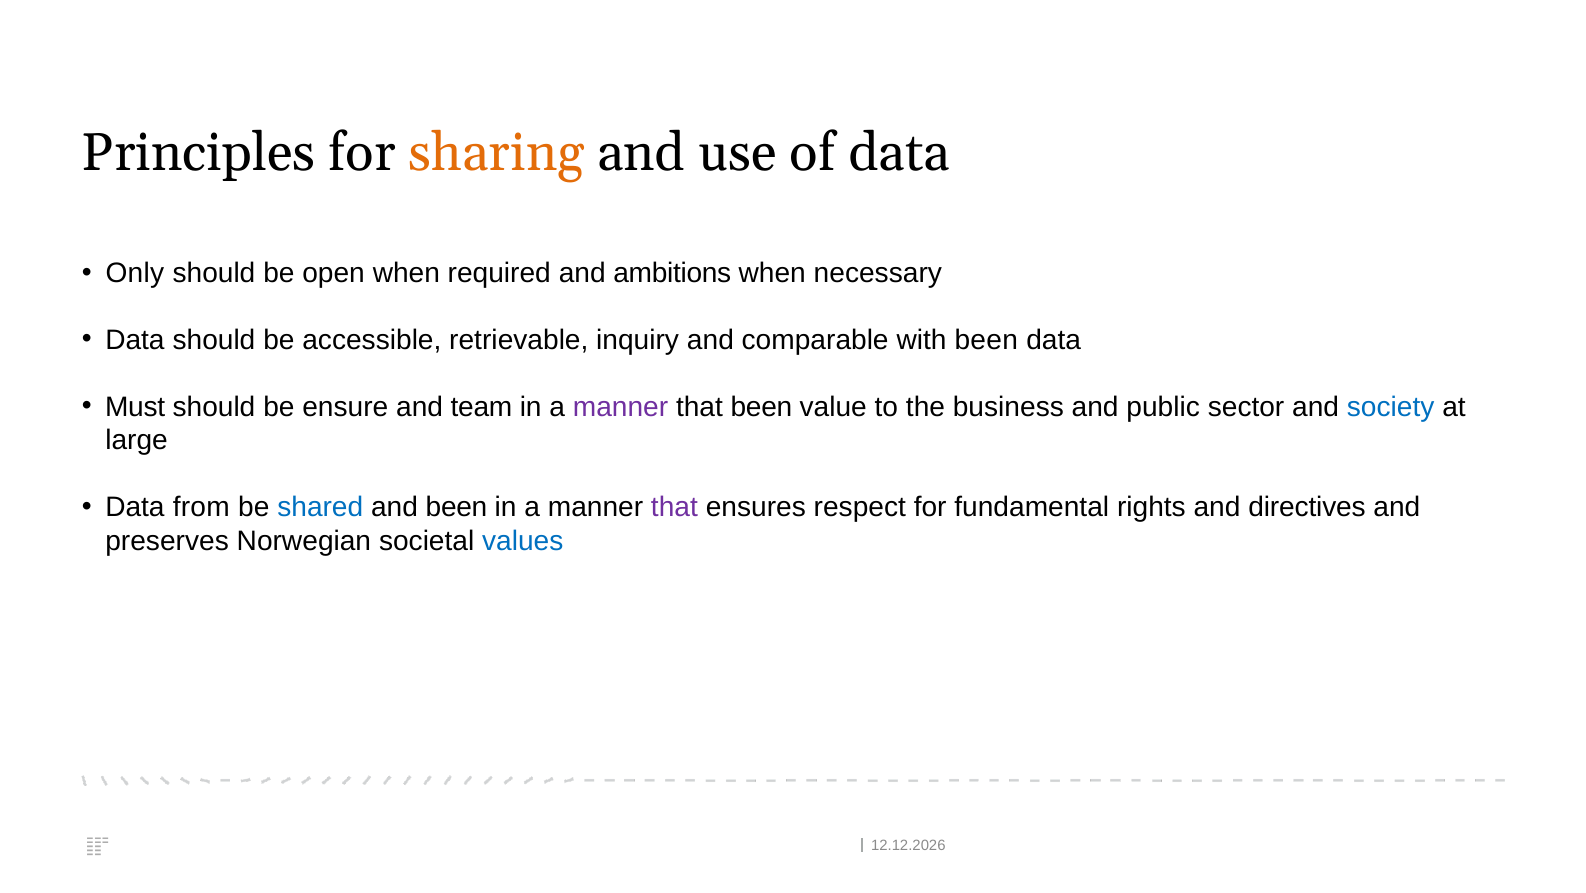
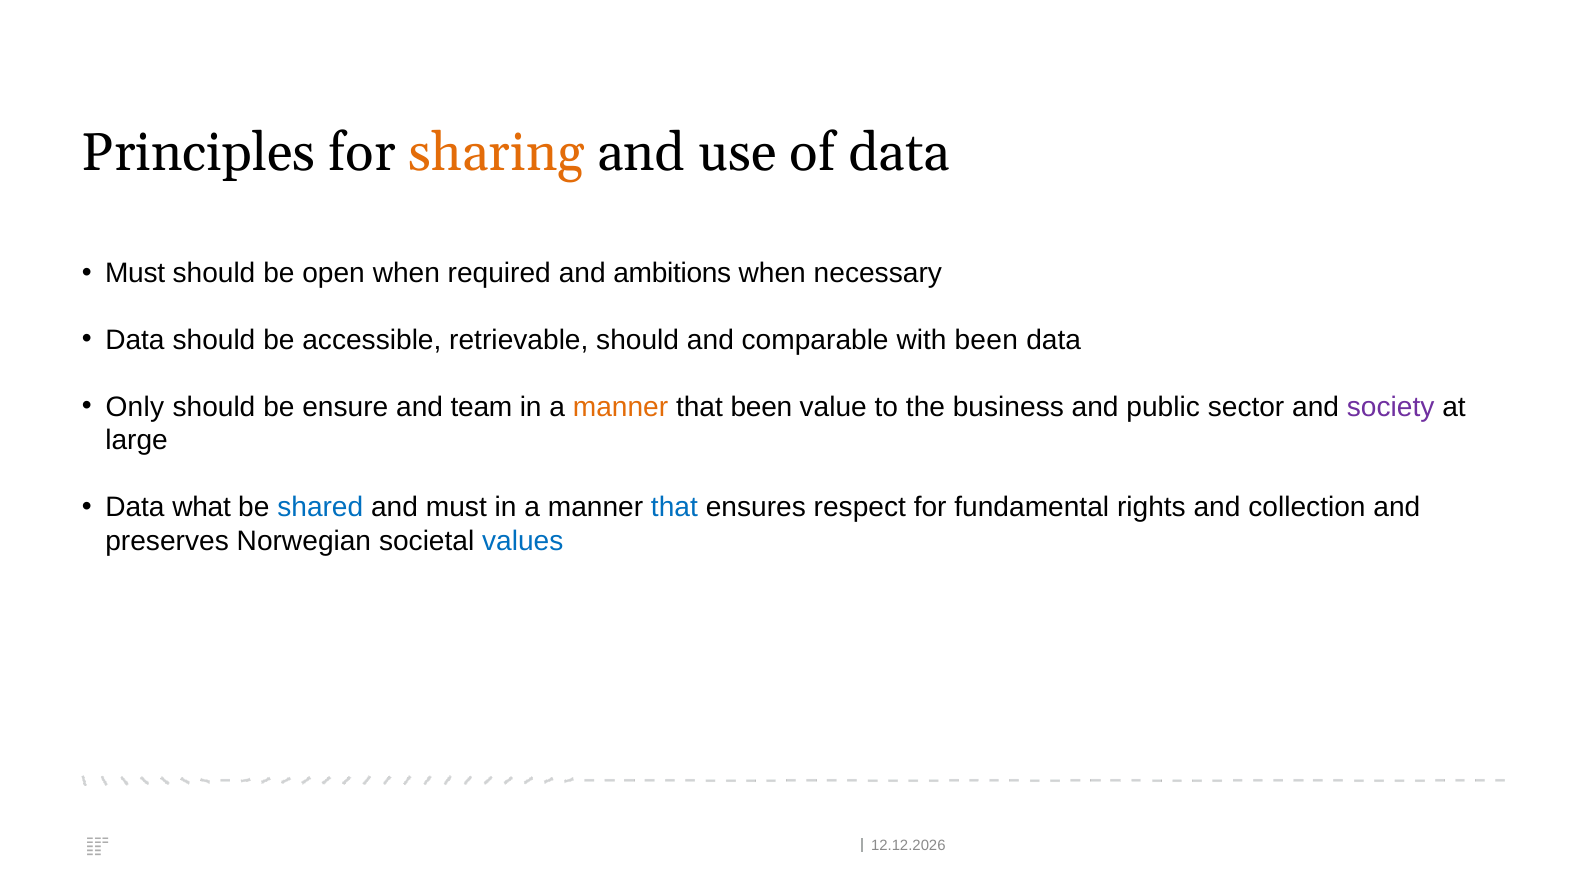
Only at (135, 273): Only -> Must
retrievable inquiry: inquiry -> should
Must: Must -> Only
manner at (621, 407) colour: purple -> orange
society colour: blue -> purple
from: from -> what
and been: been -> must
that at (674, 507) colour: purple -> blue
directives: directives -> collection
